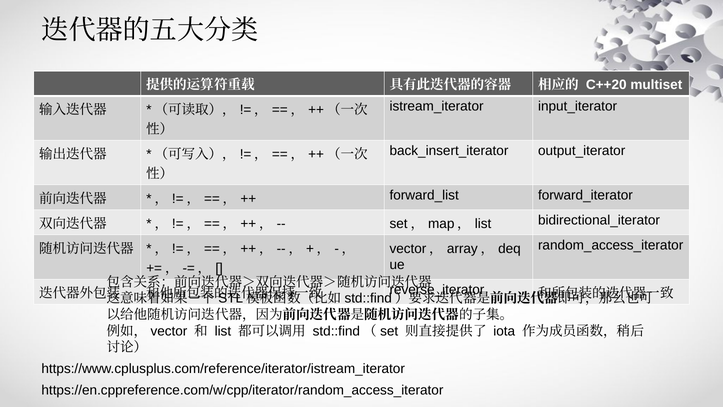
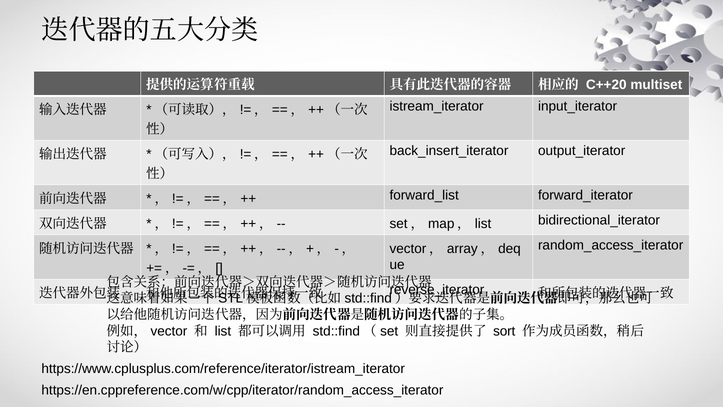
iota: iota -> sort
